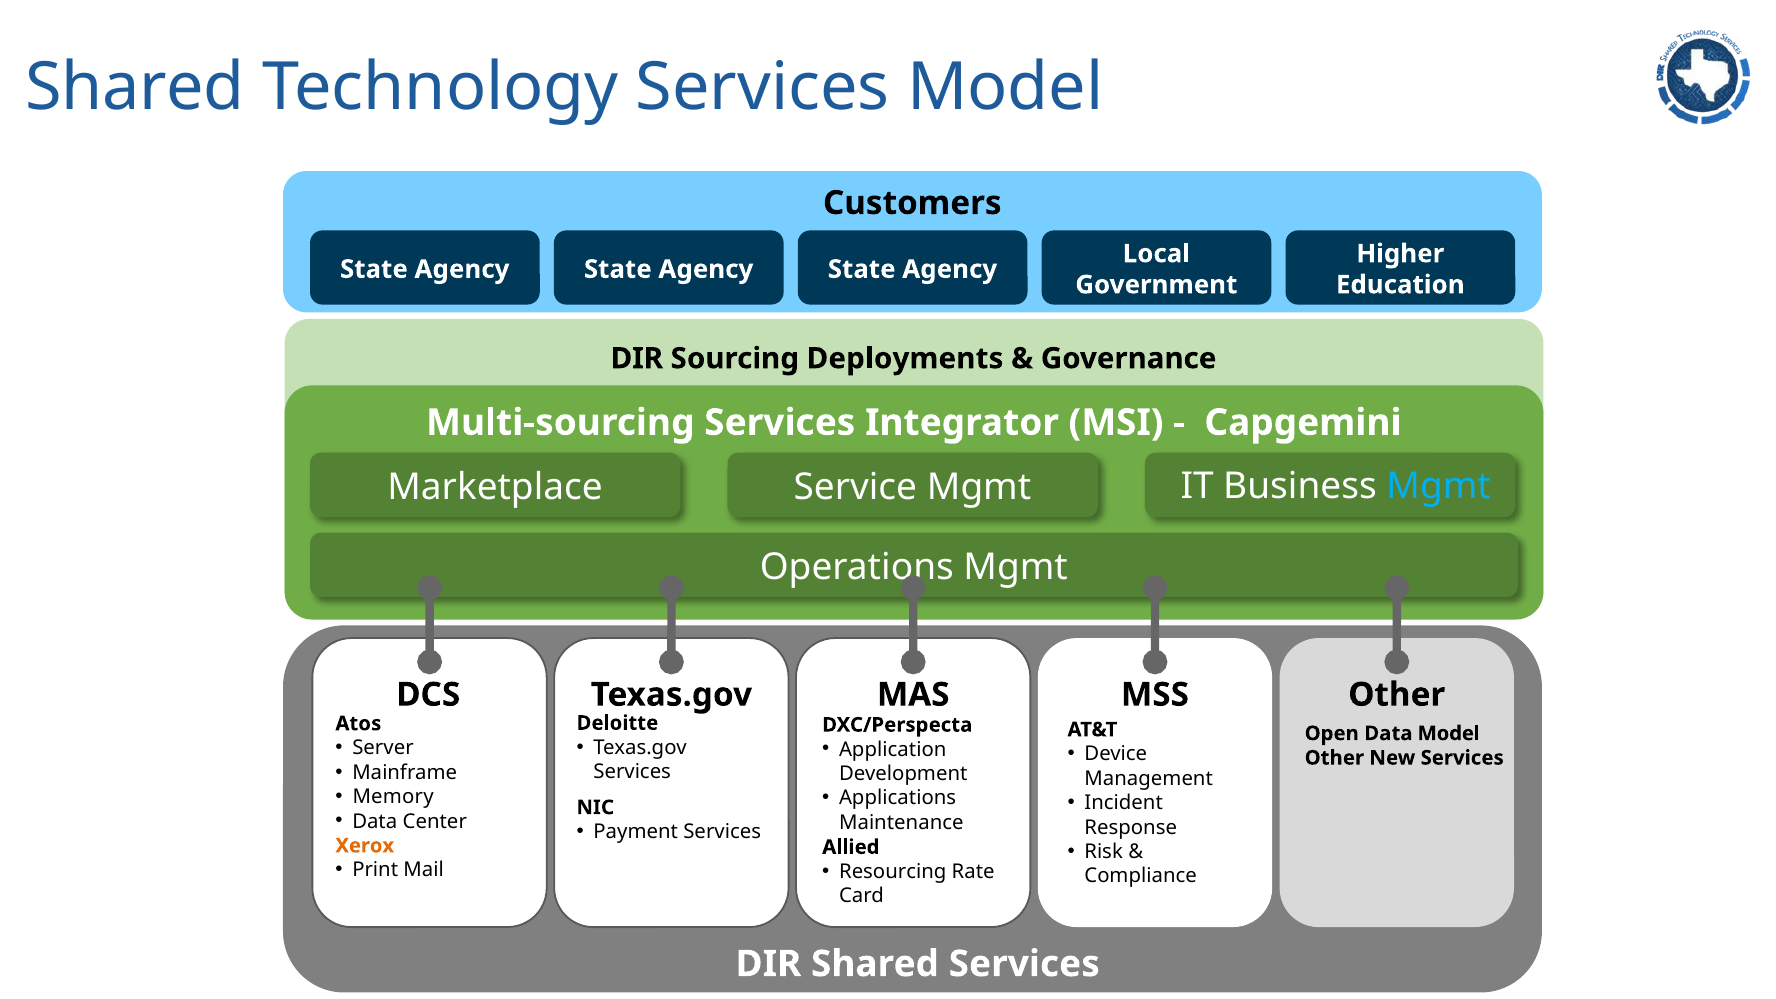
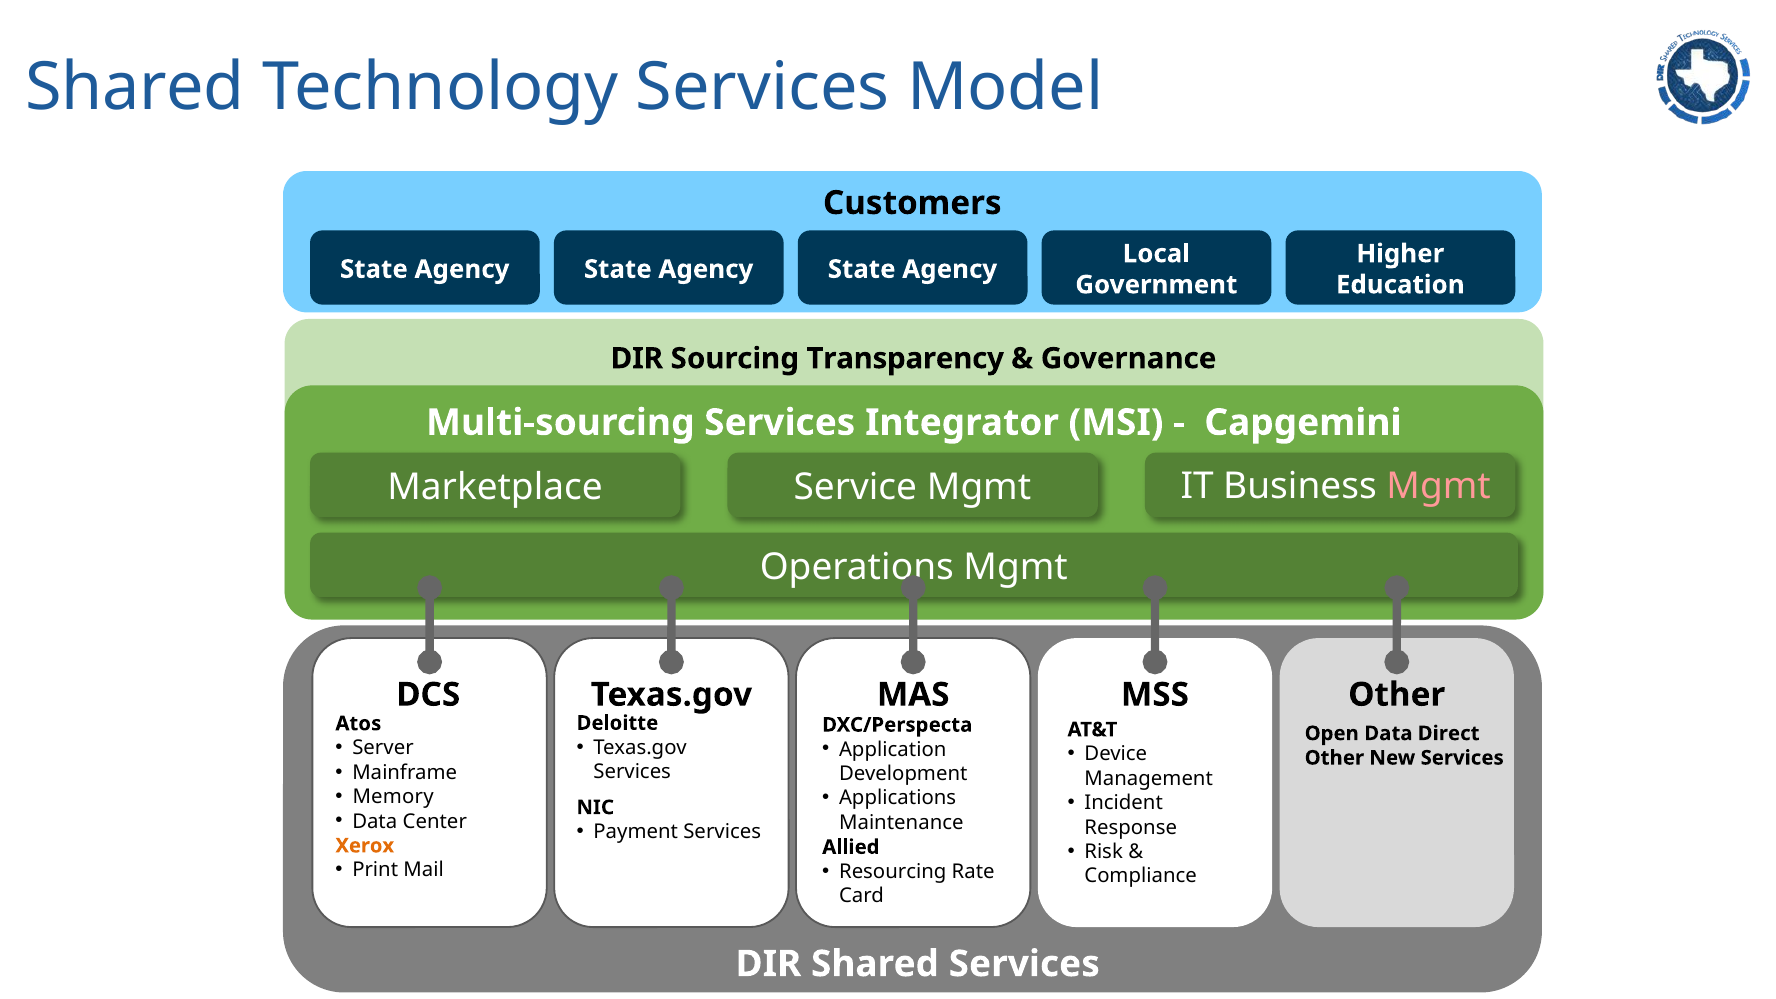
Deployments: Deployments -> Transparency
Mgmt at (1439, 486) colour: light blue -> pink
Data Model: Model -> Direct
